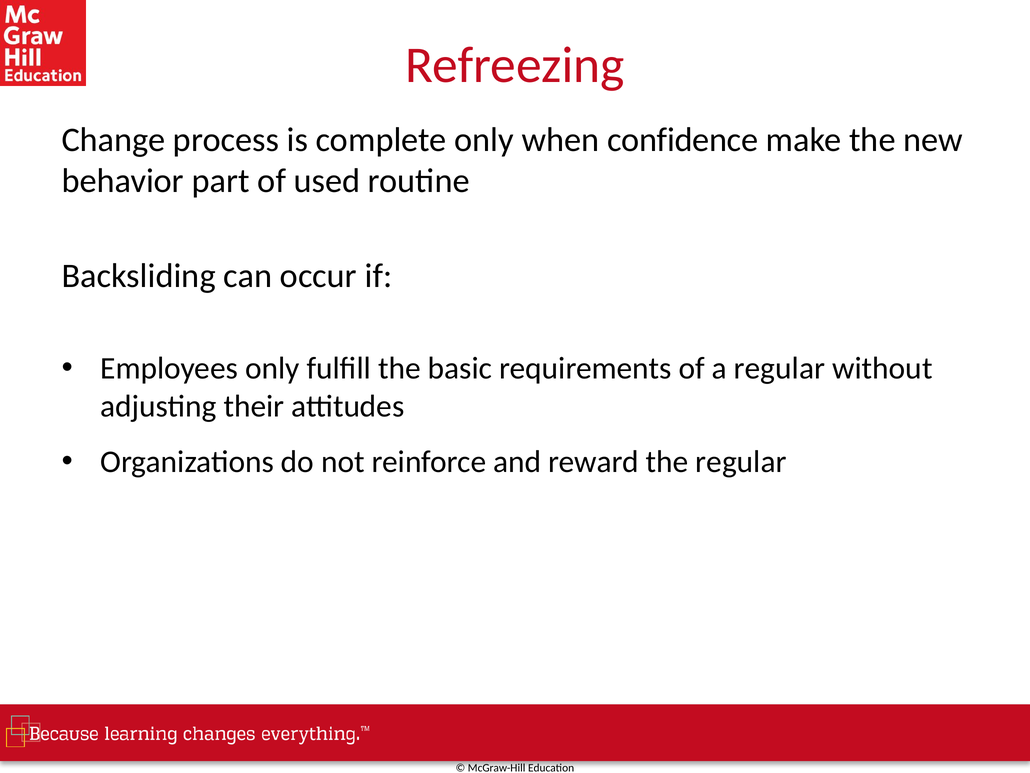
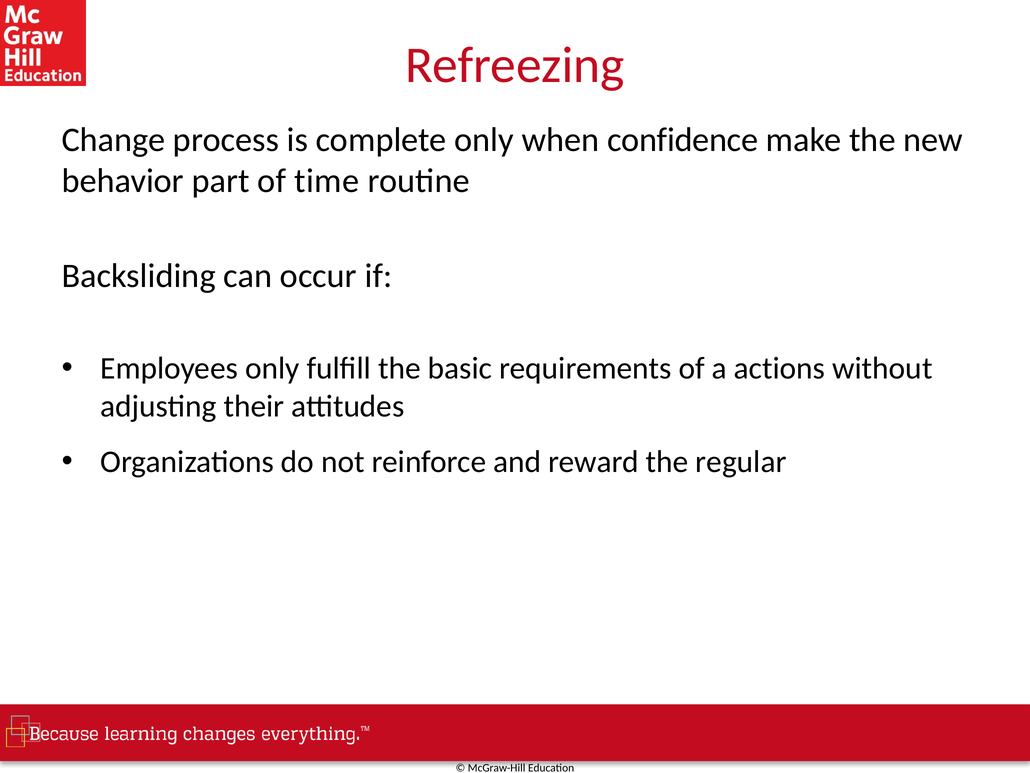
used: used -> time
a regular: regular -> actions
